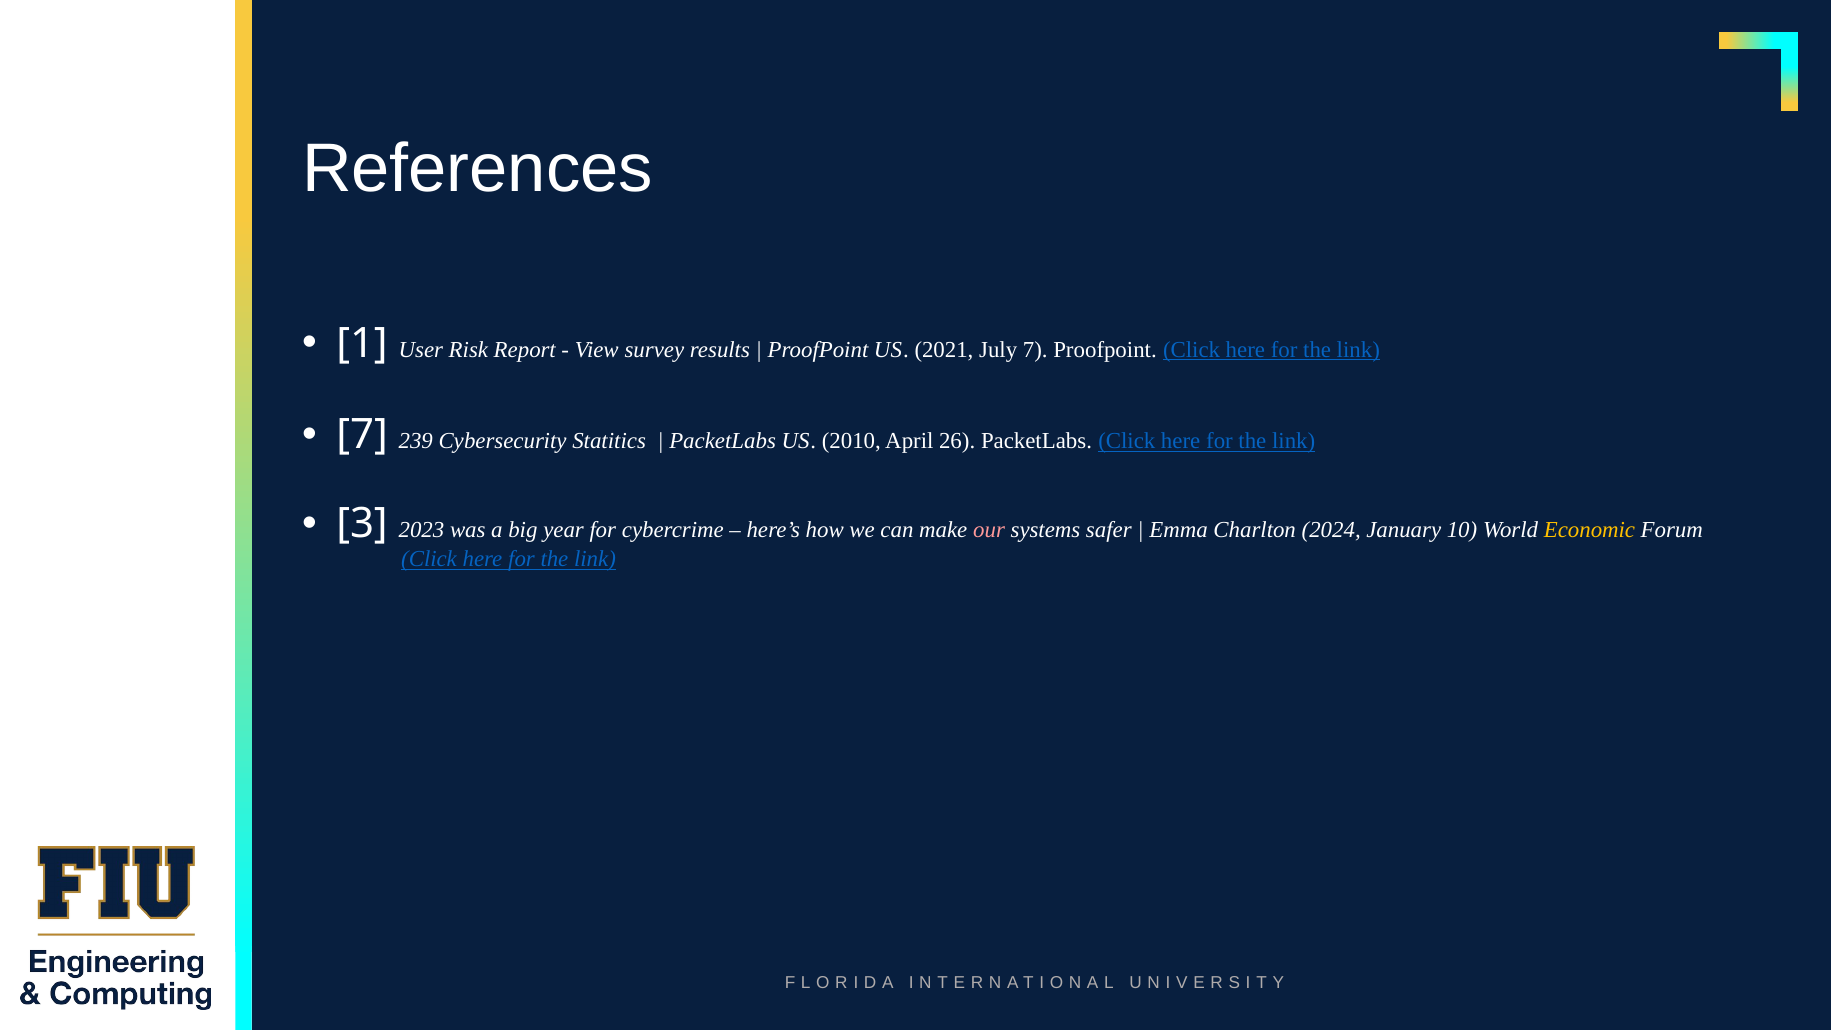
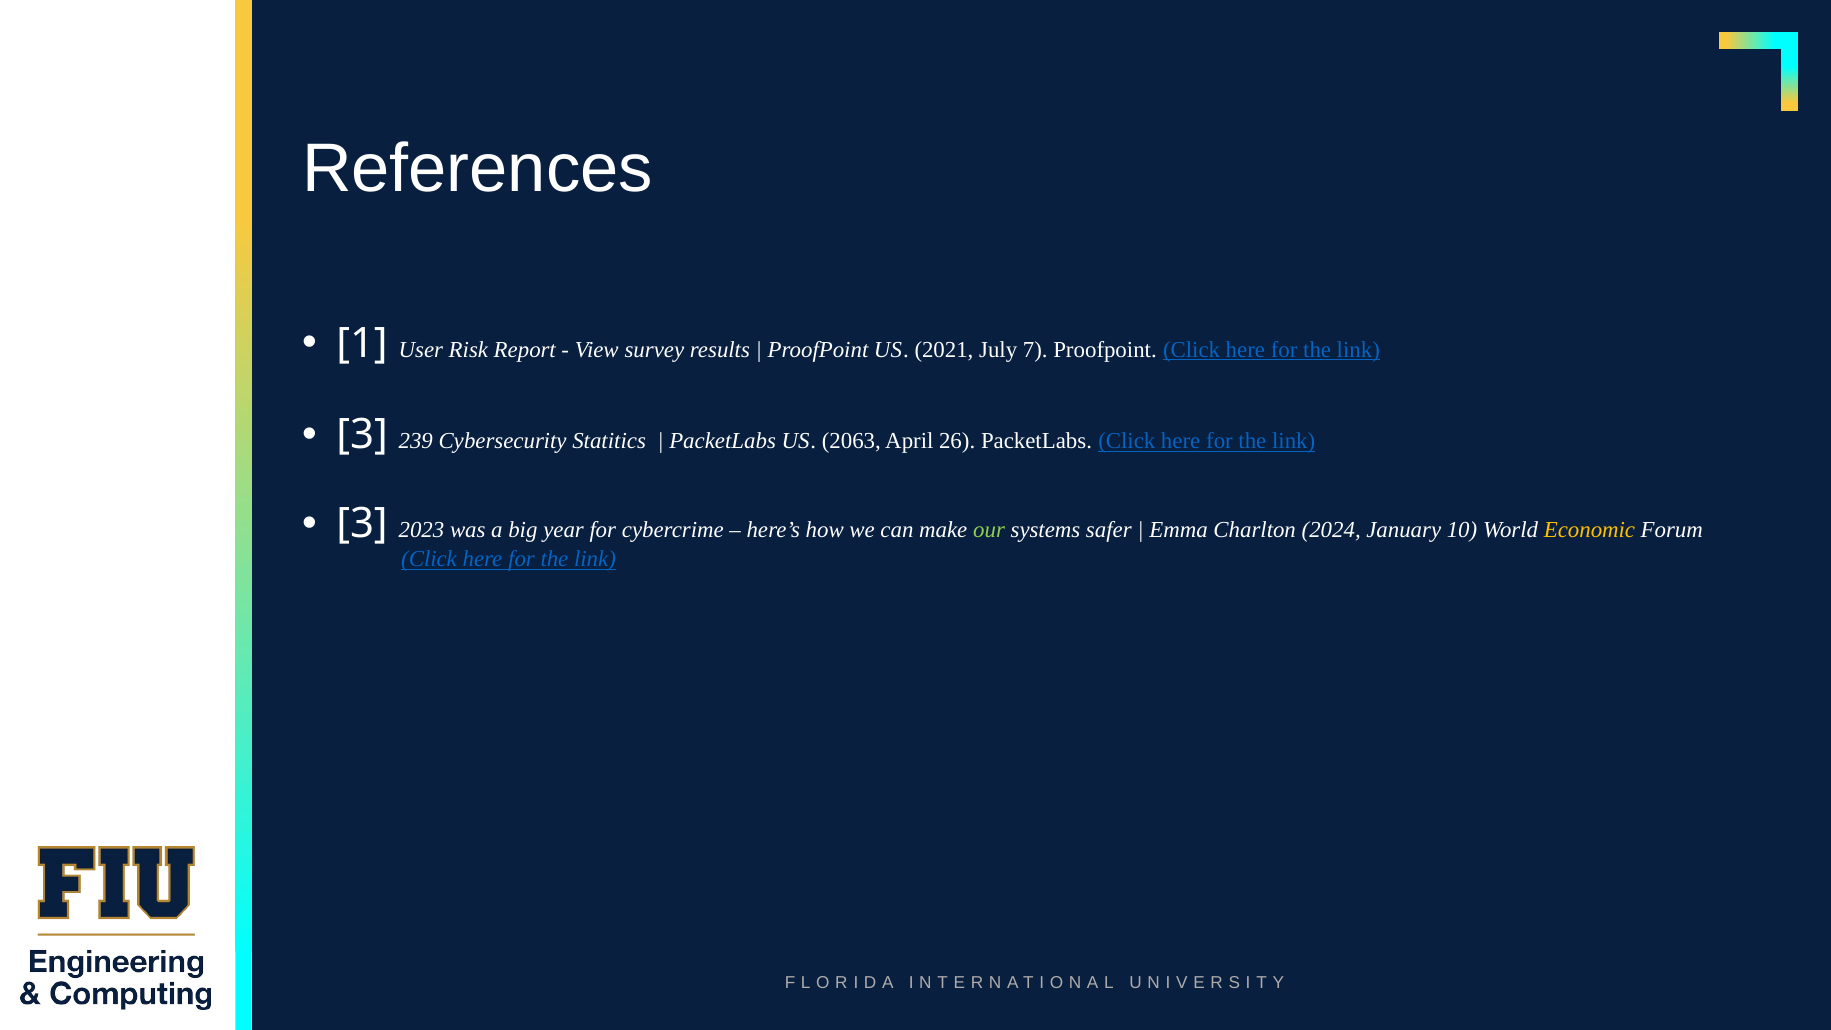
7 at (362, 435): 7 -> 3
2010: 2010 -> 2063
our colour: pink -> light green
